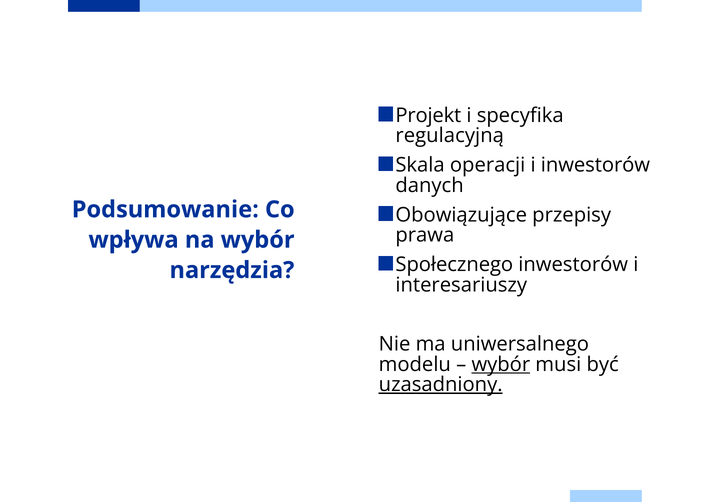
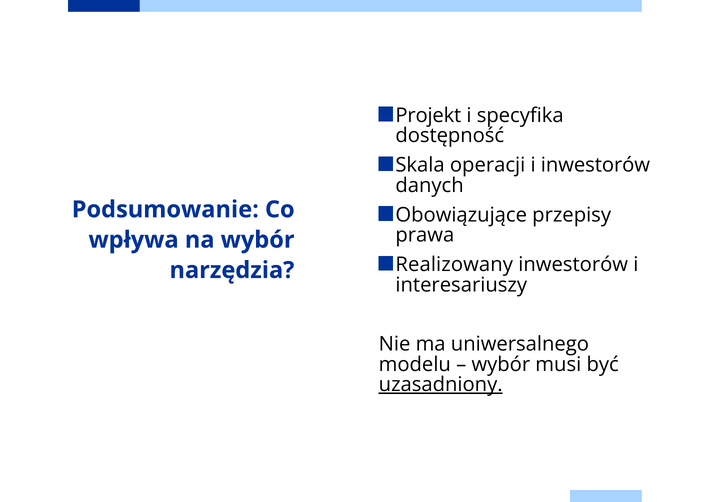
regulacyjną: regulacyjną -> dostępność
Społecznego: Społecznego -> Realizowany
wybór at (501, 364) underline: present -> none
